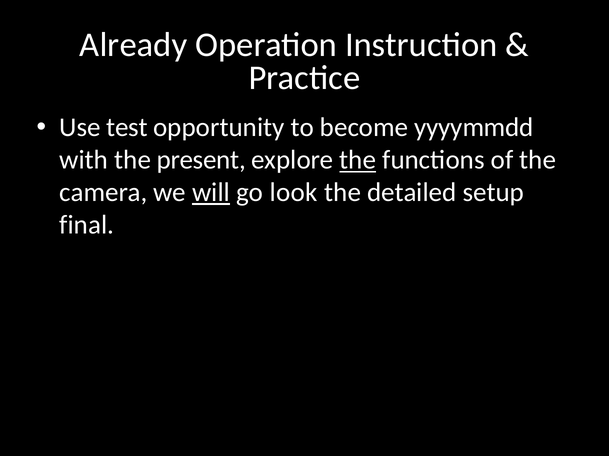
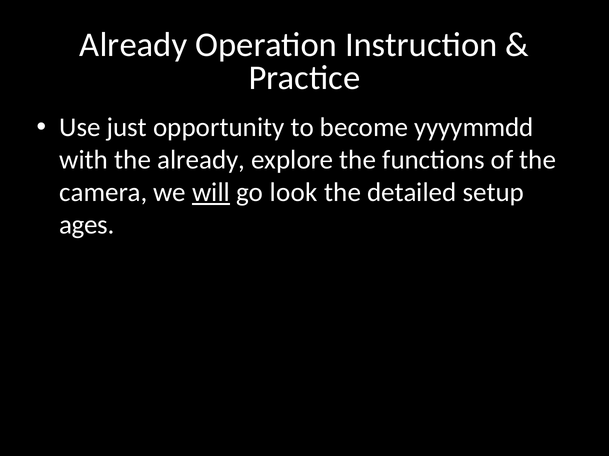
test: test -> just
the present: present -> already
the at (358, 160) underline: present -> none
final: final -> ages
